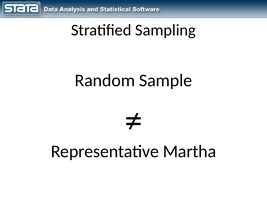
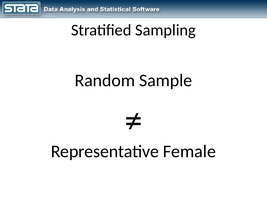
Martha: Martha -> Female
